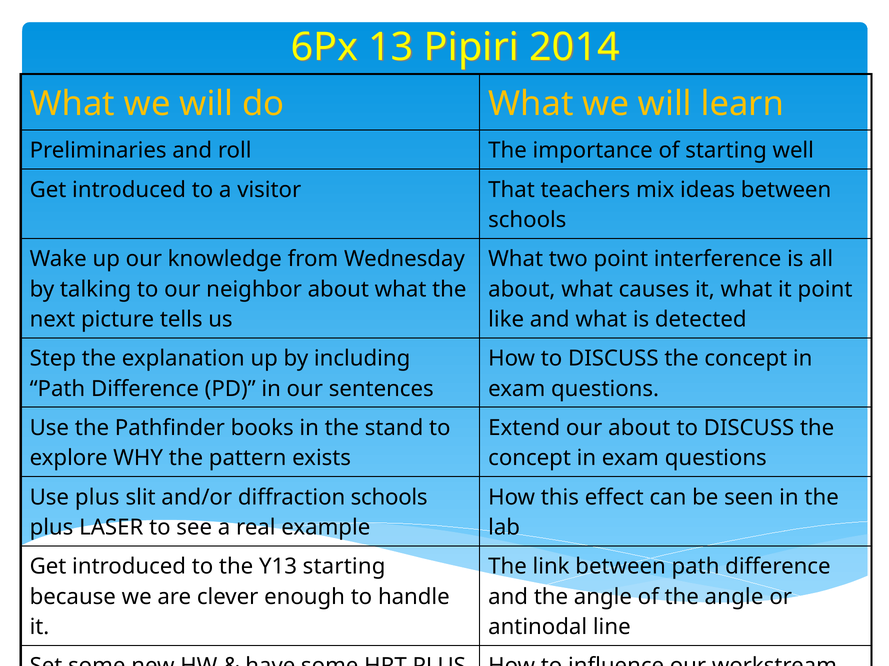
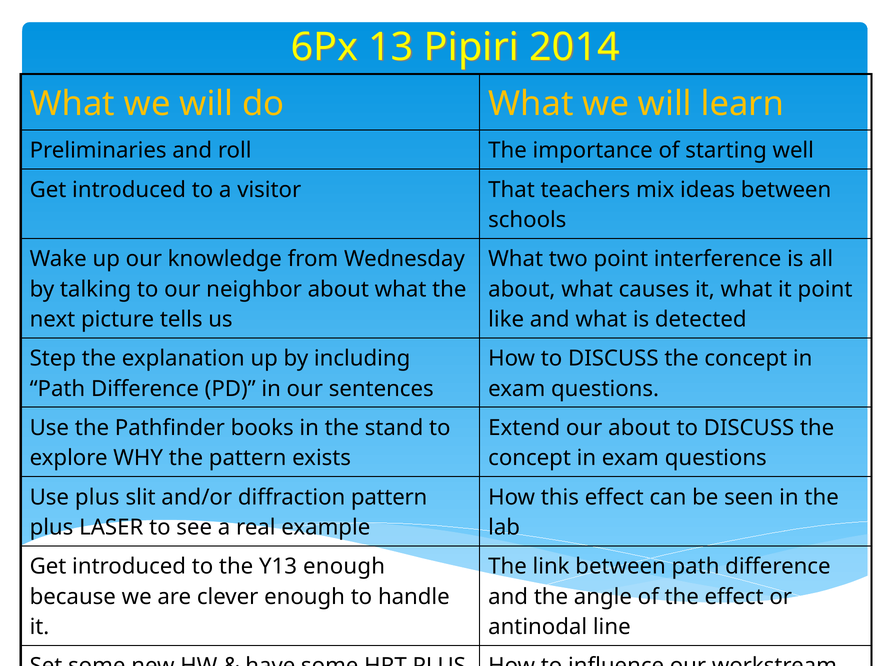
diffraction schools: schools -> pattern
Y13 starting: starting -> enough
of the angle: angle -> effect
